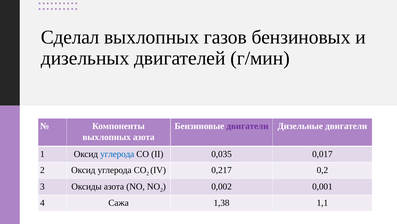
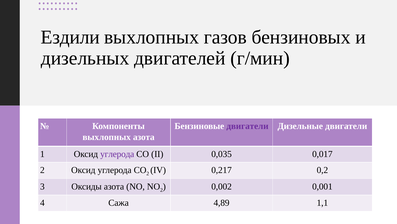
Сделал: Сделал -> Ездили
углерода at (117, 154) colour: blue -> purple
1,38: 1,38 -> 4,89
